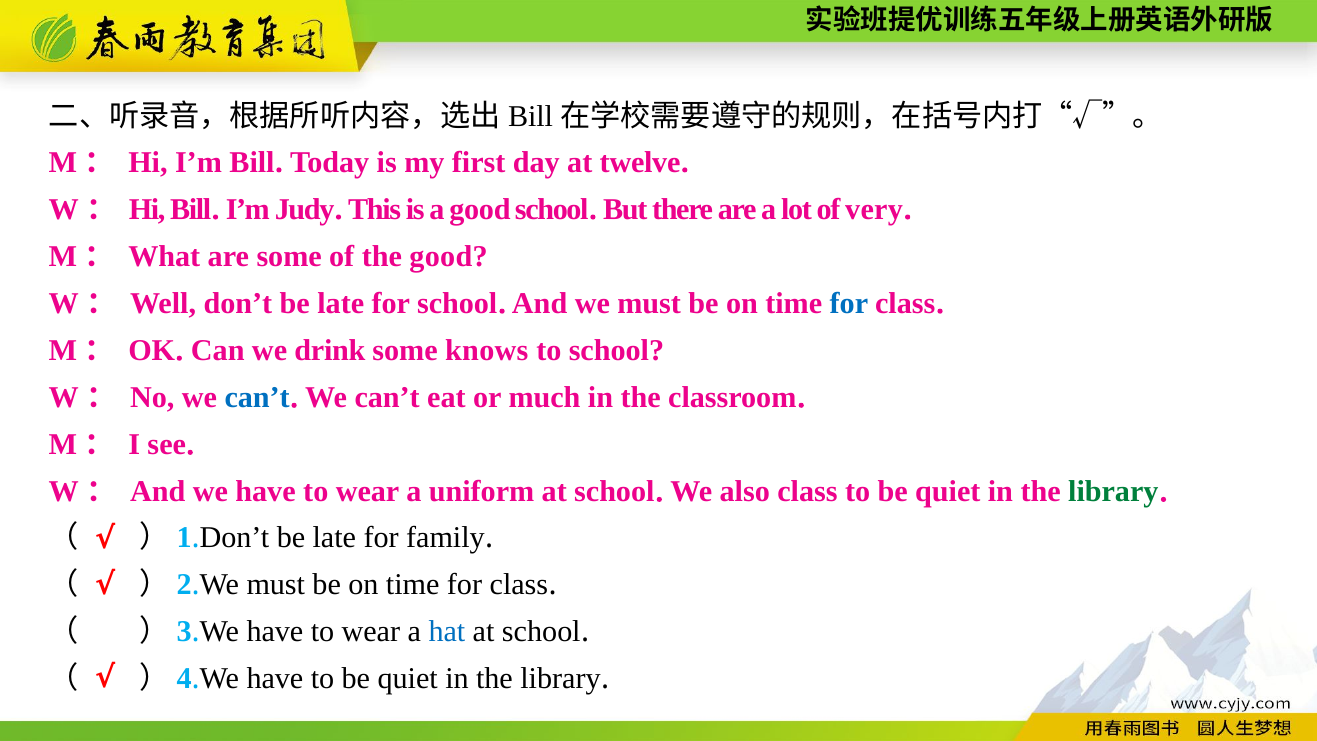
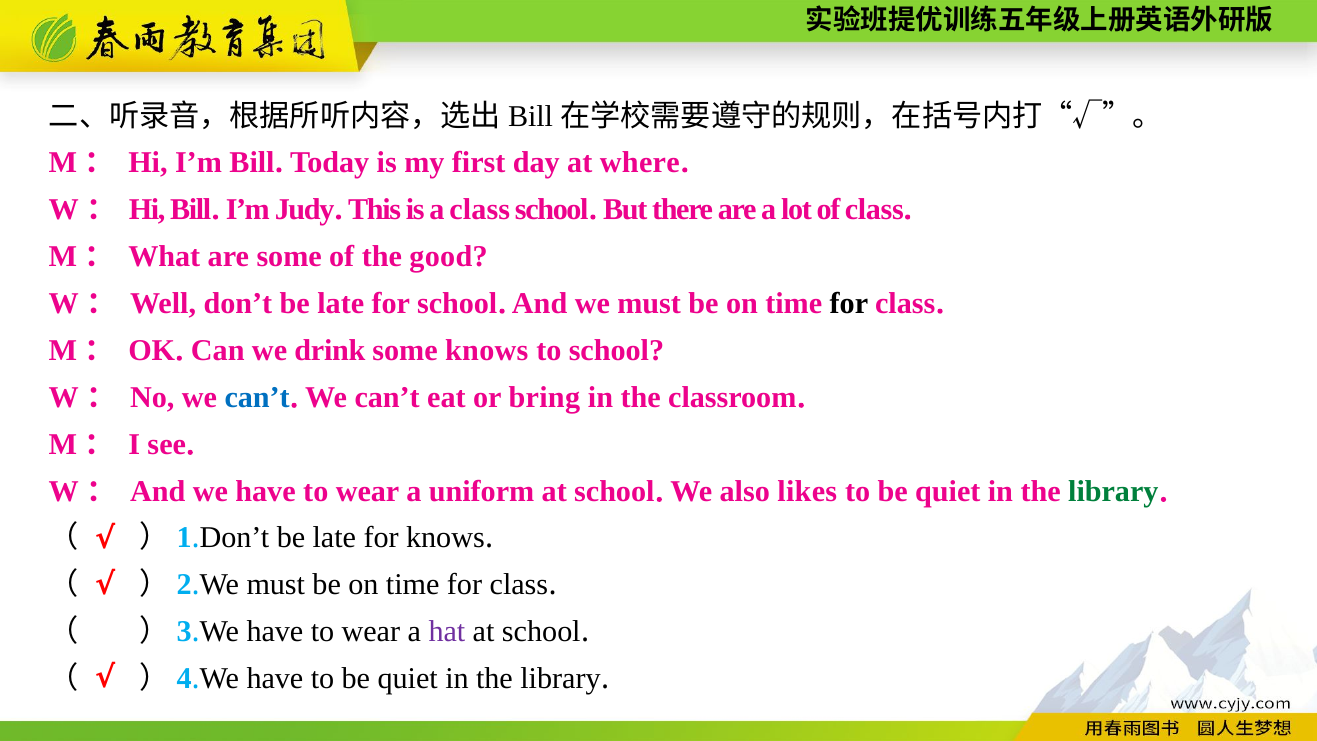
twelve: twelve -> where
a good: good -> class
of very: very -> class
for at (849, 303) colour: blue -> black
much: much -> bring
also class: class -> likes
for family: family -> knows
hat colour: blue -> purple
